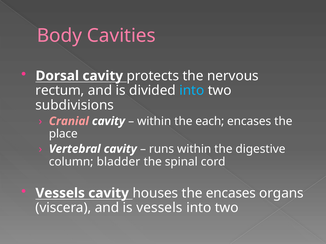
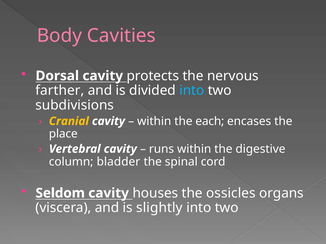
rectum: rectum -> farther
Cranial colour: pink -> yellow
Vessels at (60, 193): Vessels -> Seldom
the encases: encases -> ossicles
is vessels: vessels -> slightly
